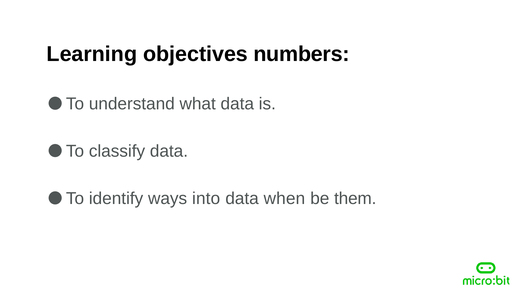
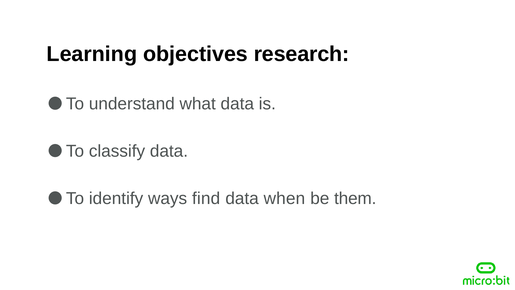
numbers: numbers -> research
into: into -> find
